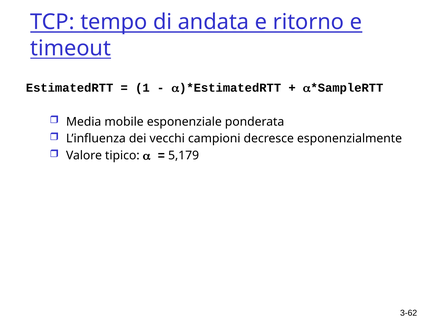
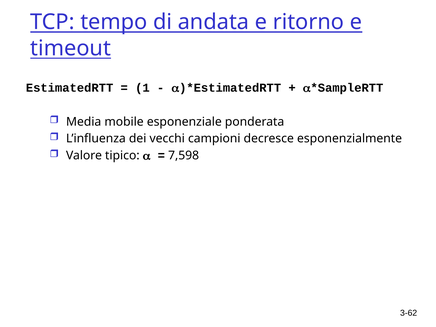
5,179: 5,179 -> 7,598
